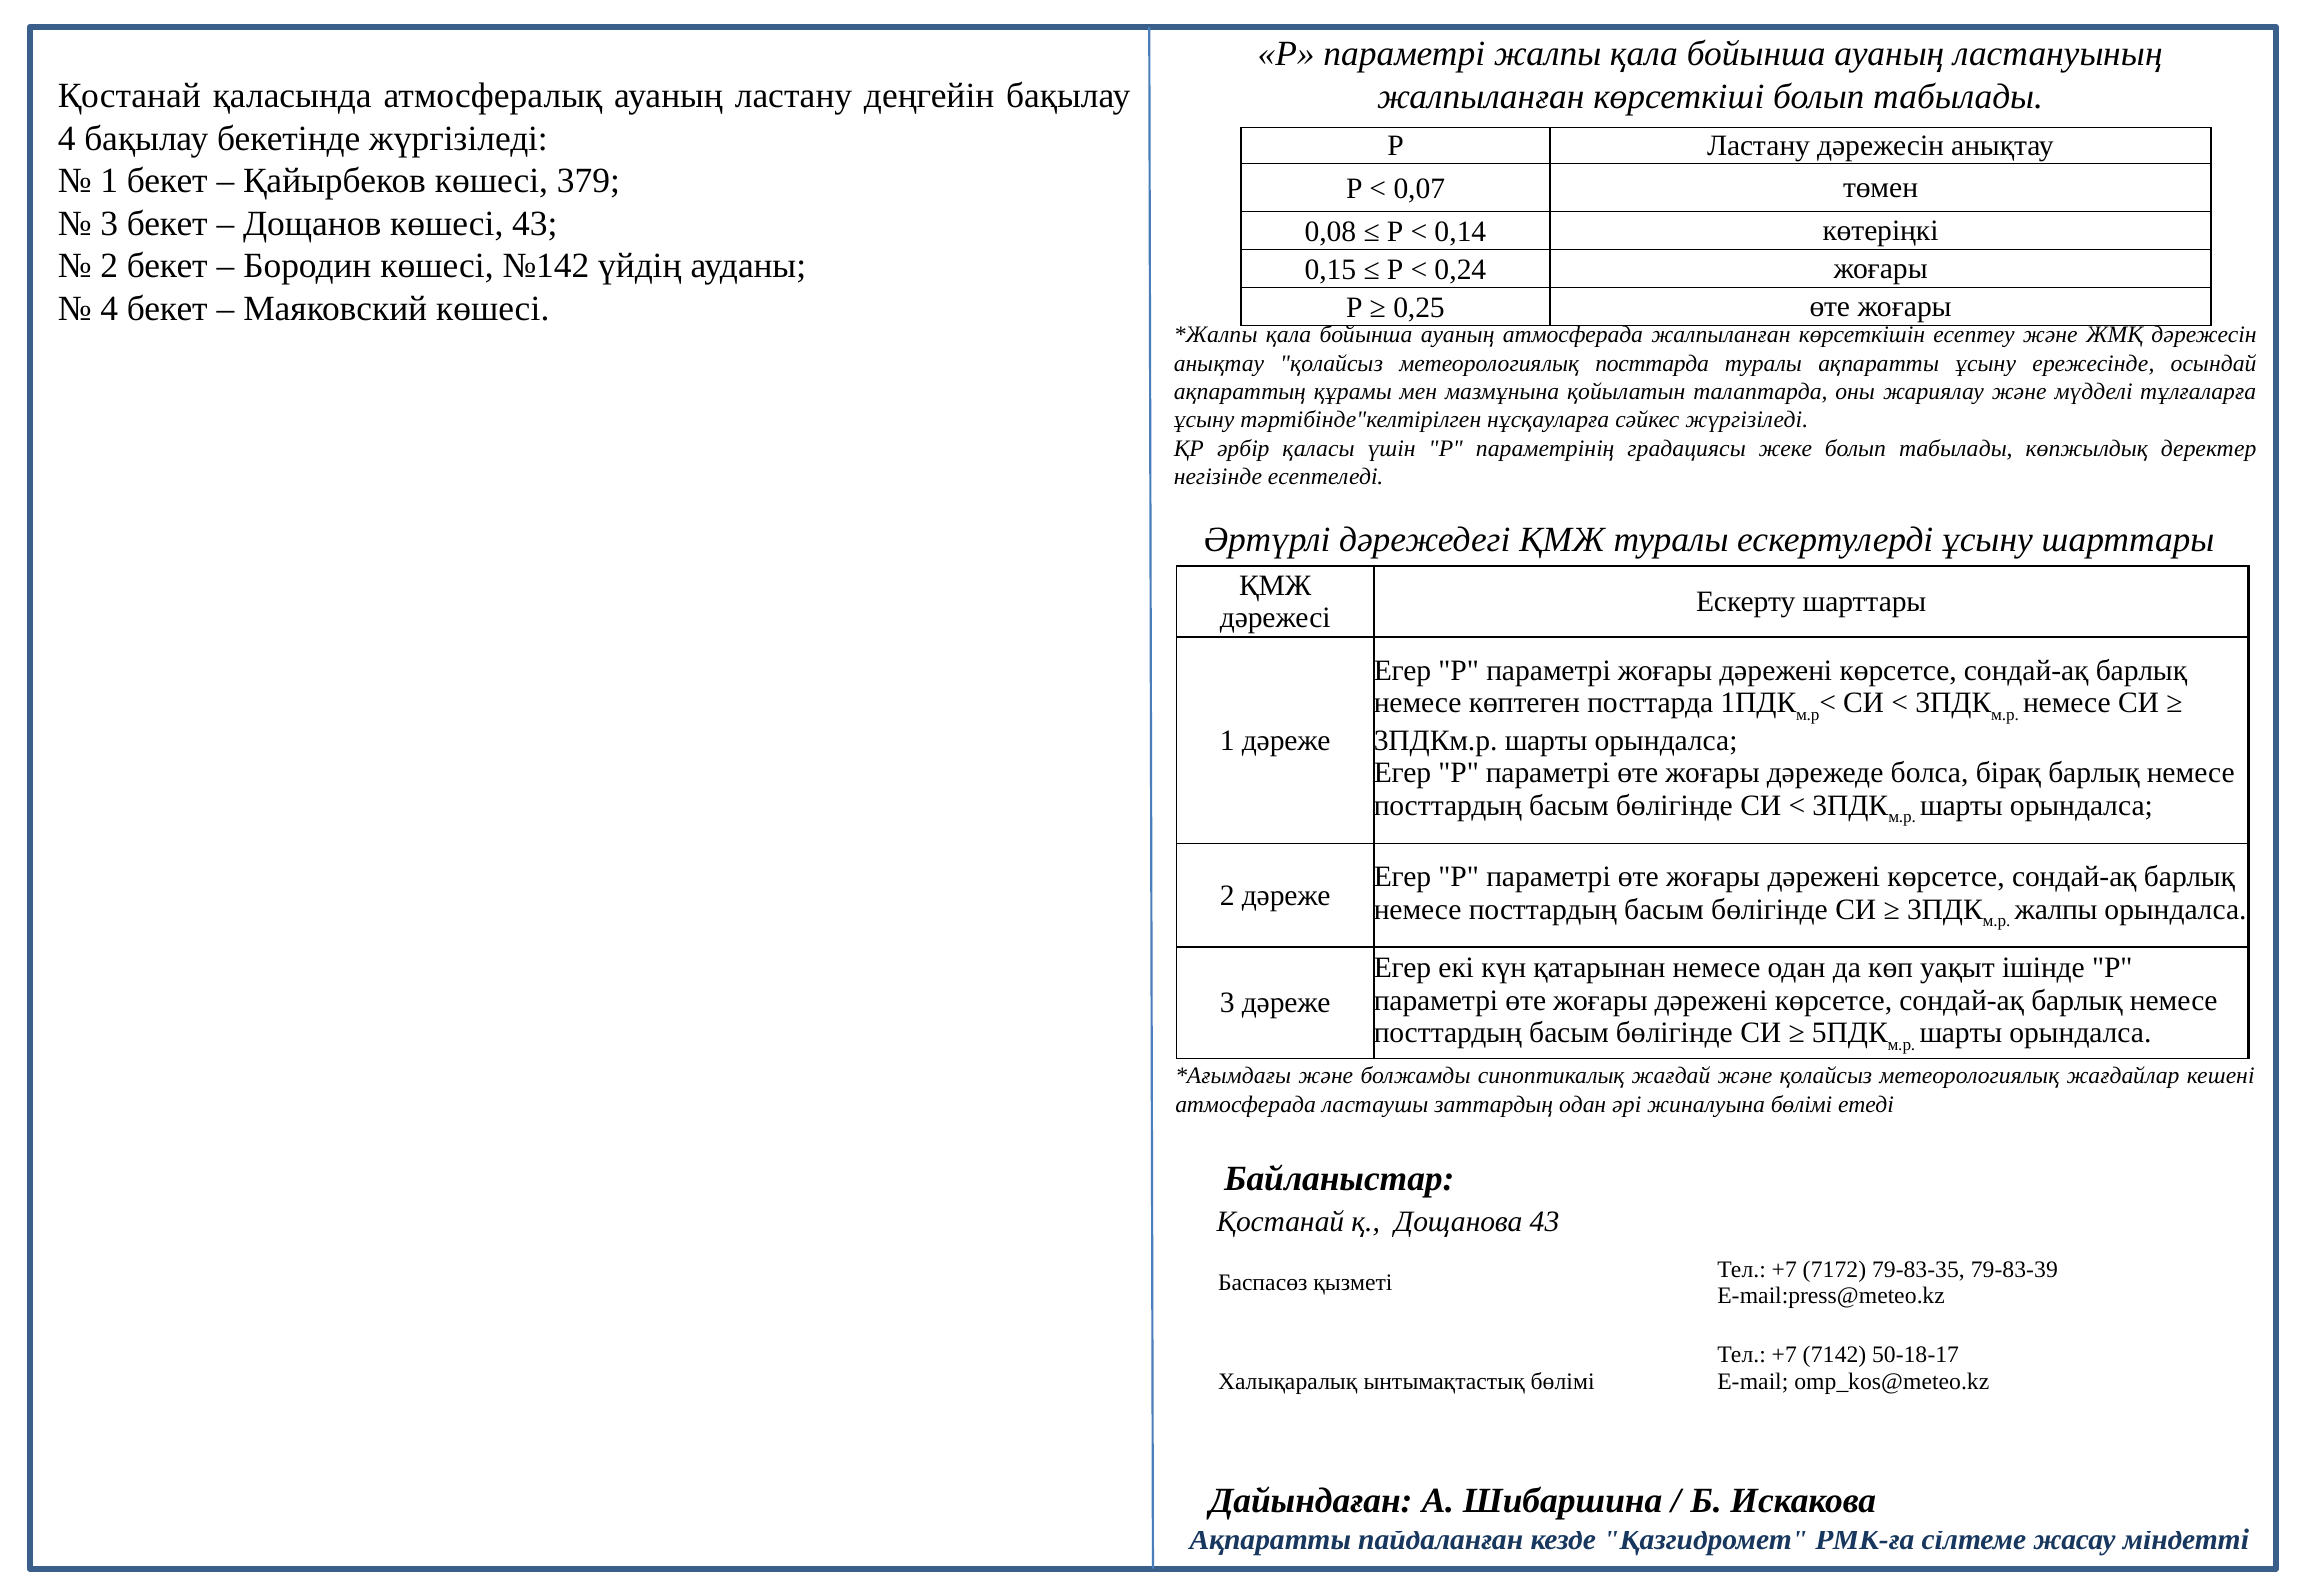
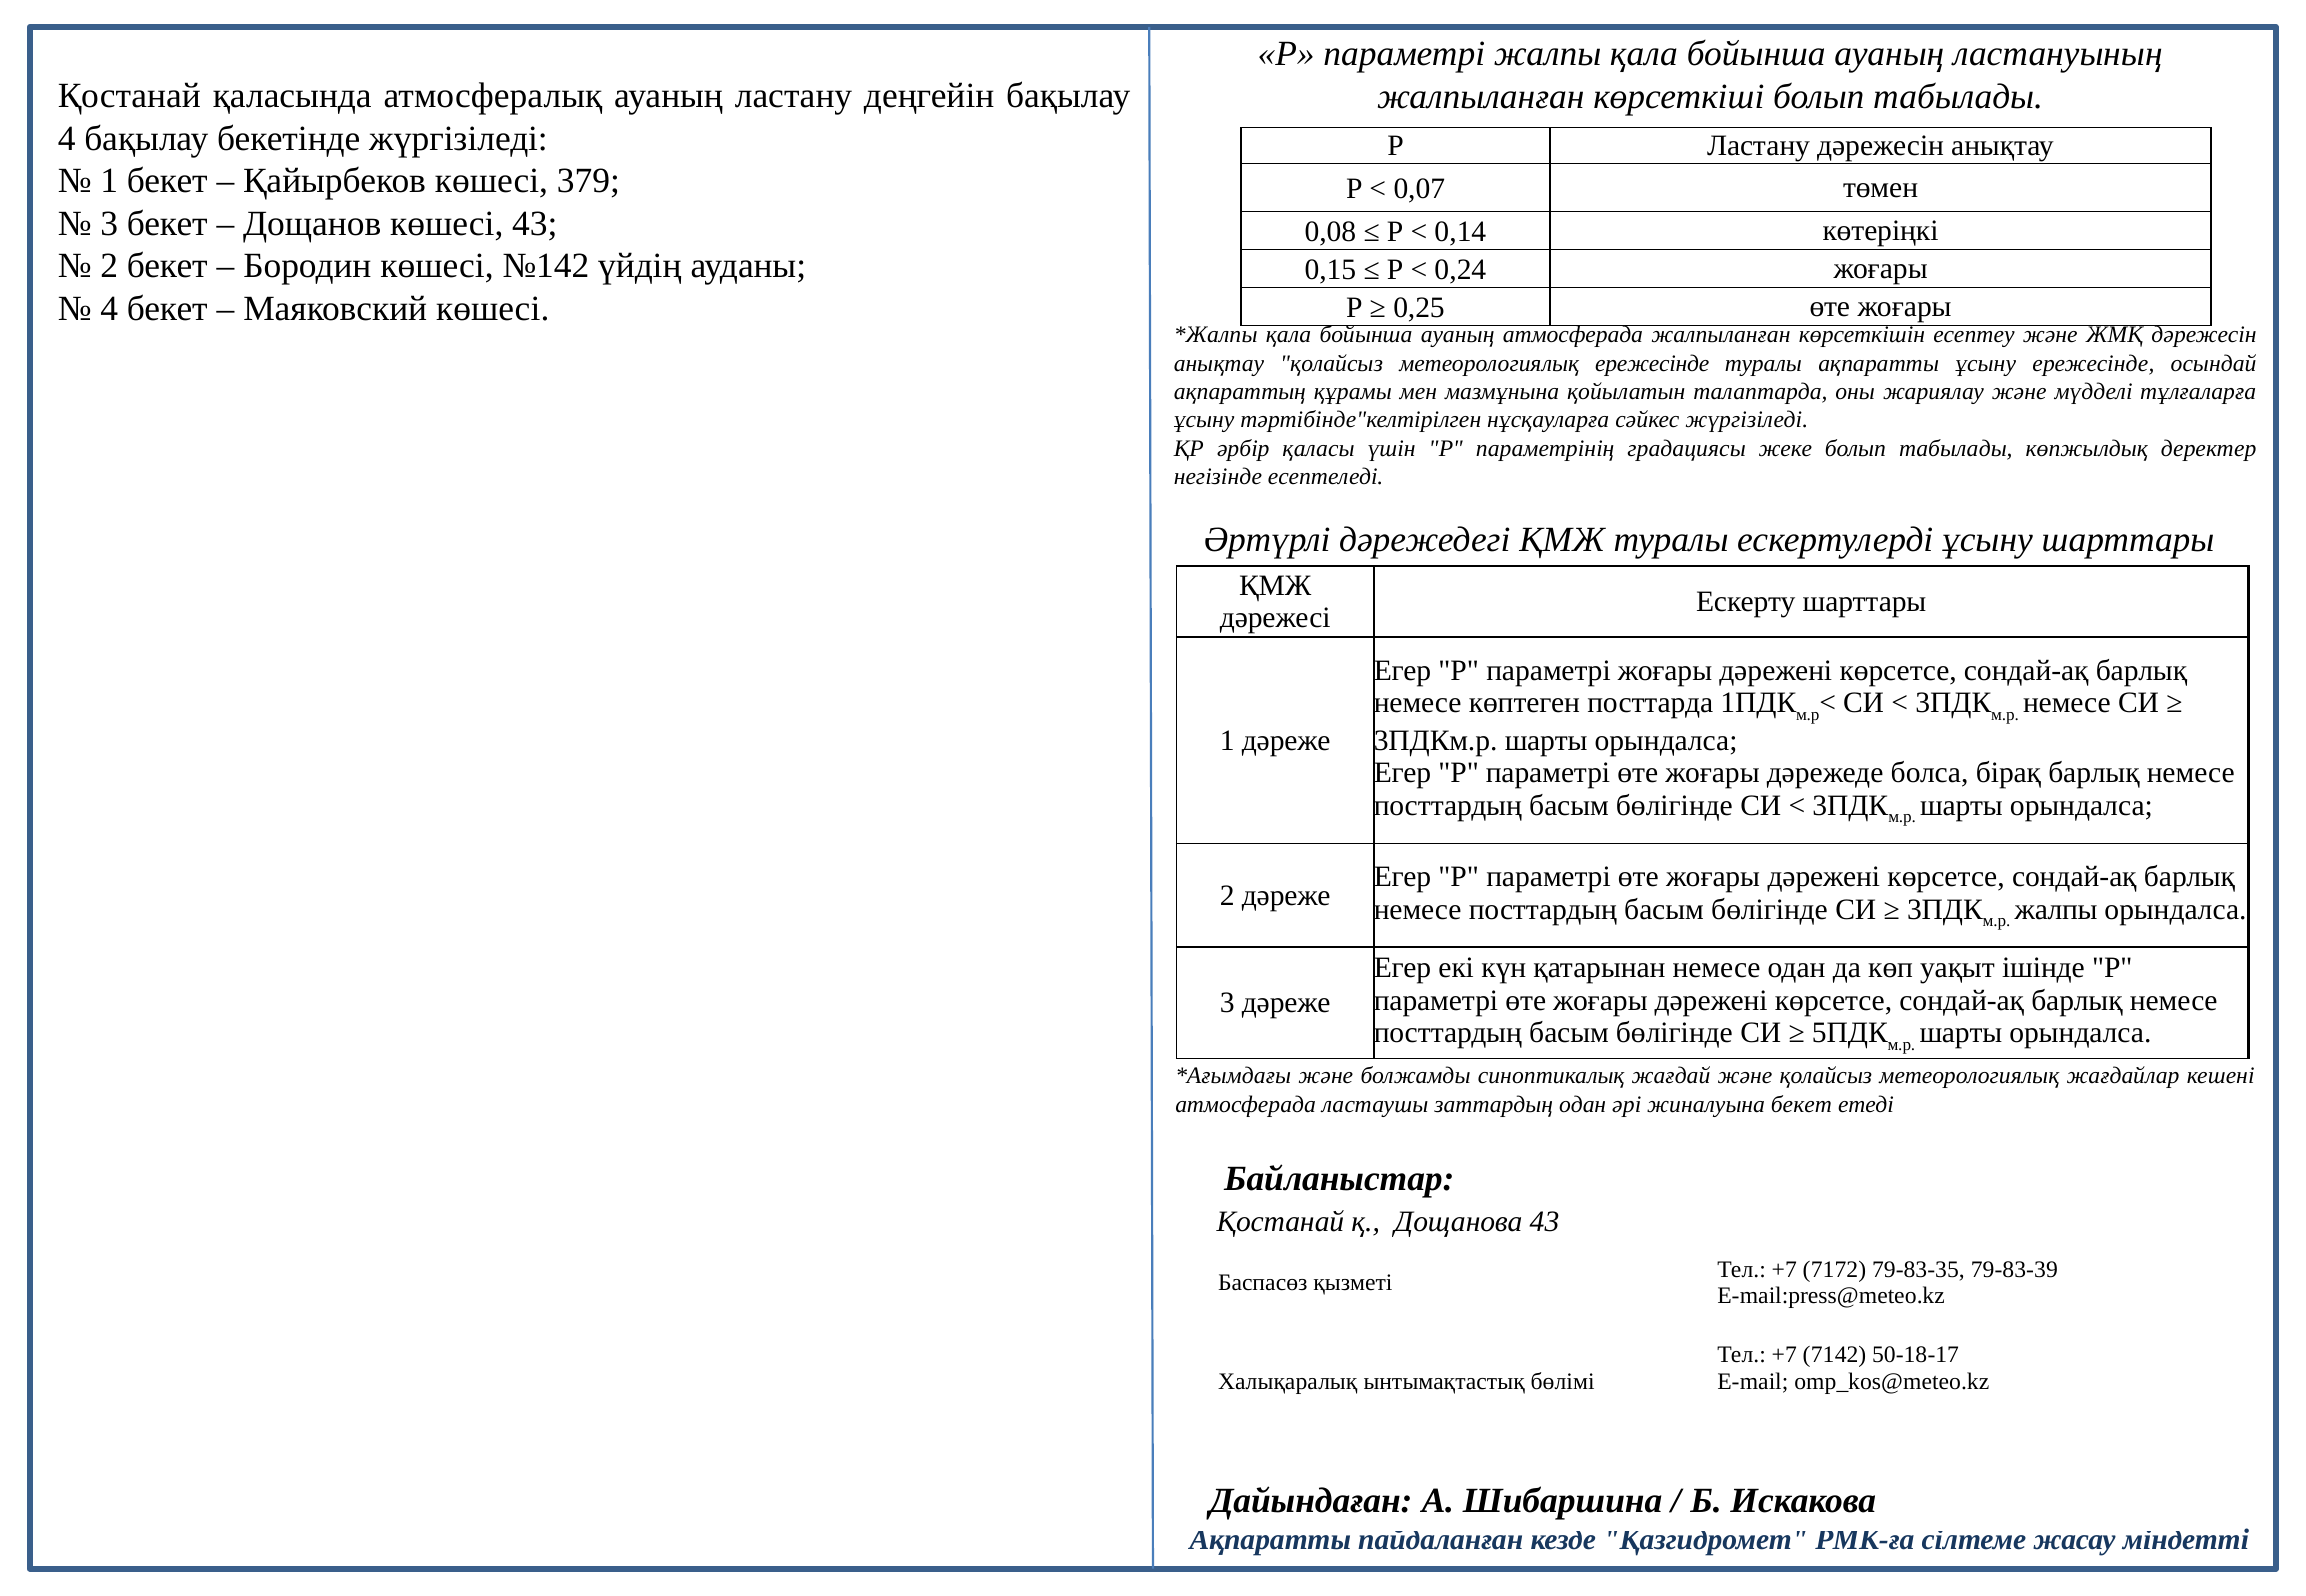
метеорологиялық посттарда: посттарда -> ережесінде
жиналуына бөлімі: бөлімі -> бекет
